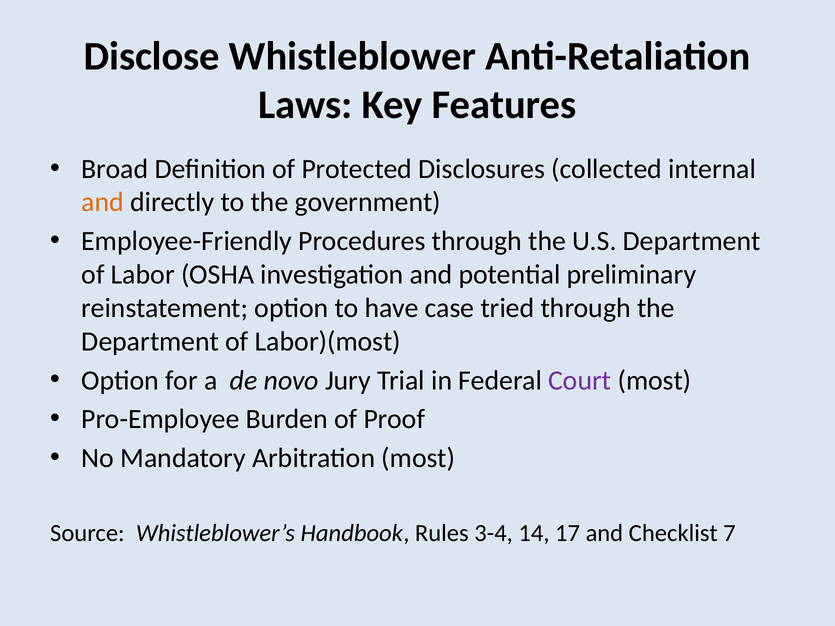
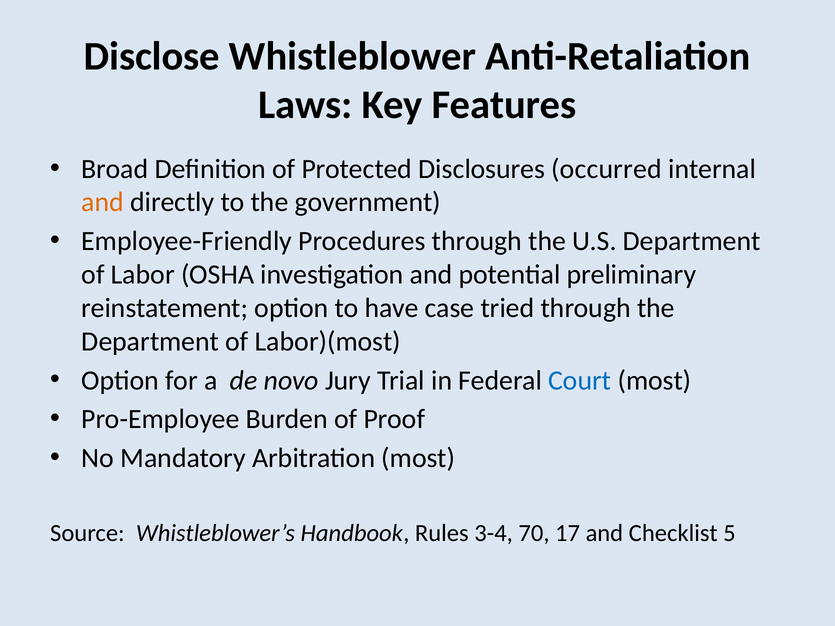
collected: collected -> occurred
Court colour: purple -> blue
14: 14 -> 70
7: 7 -> 5
